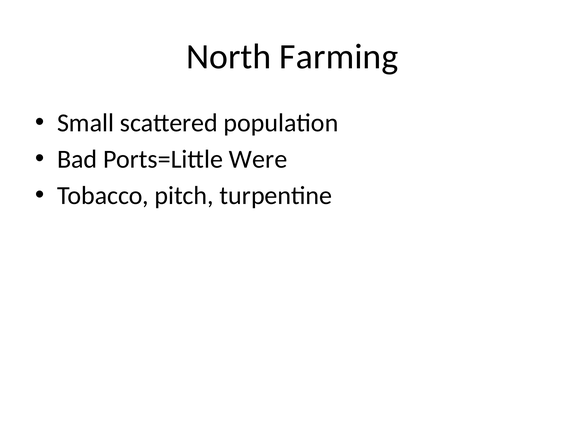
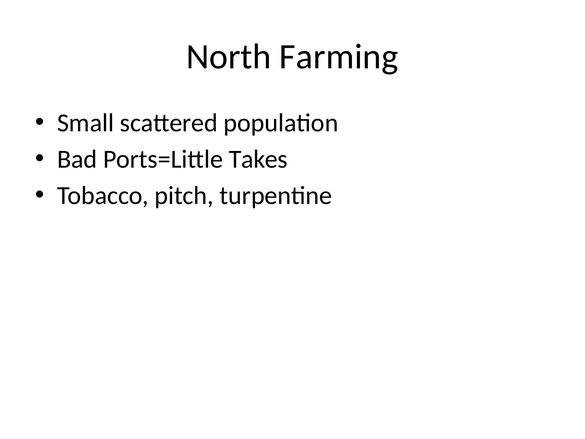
Were: Were -> Takes
